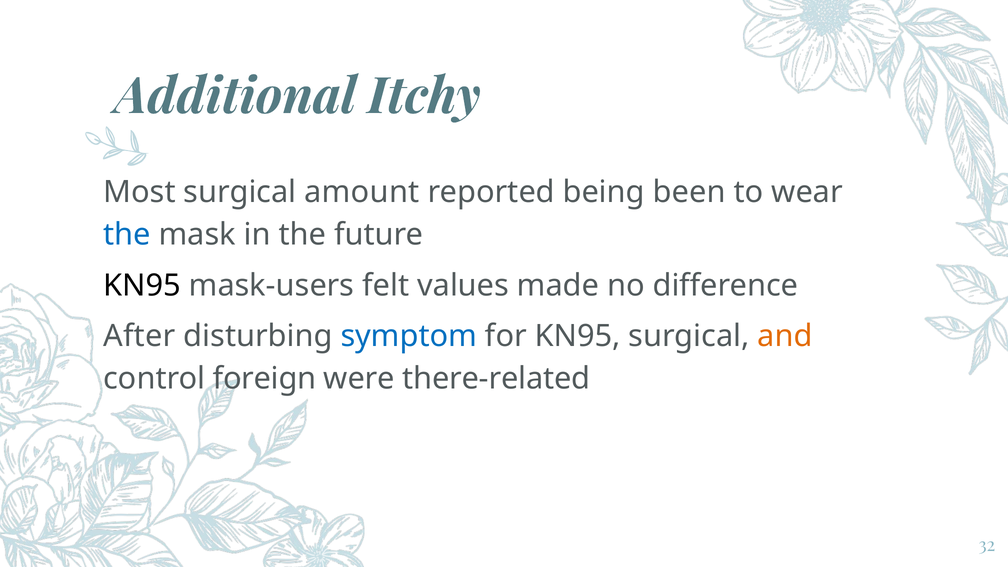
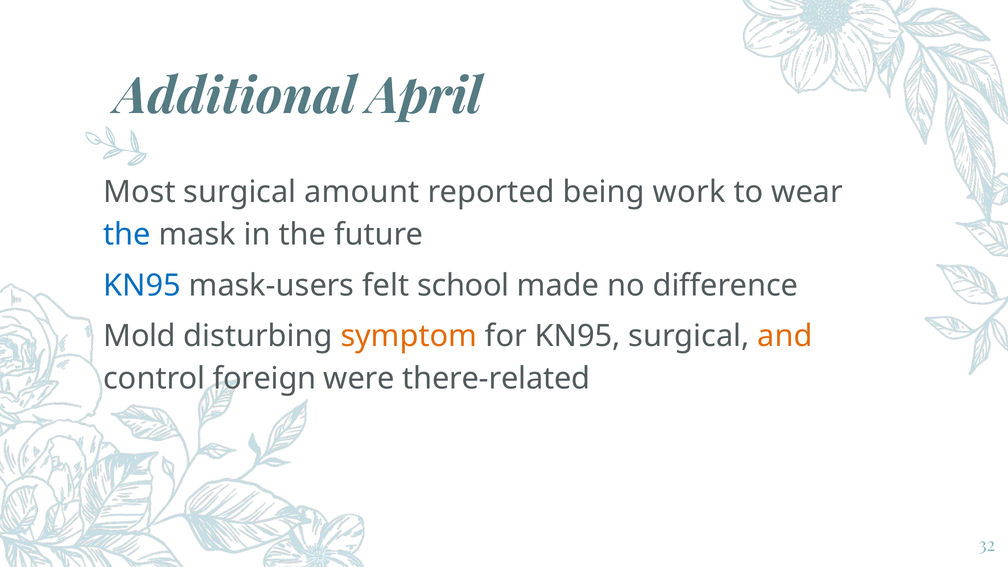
Itchy: Itchy -> April
been: been -> work
KN95 at (142, 285) colour: black -> blue
values: values -> school
After: After -> Mold
symptom colour: blue -> orange
